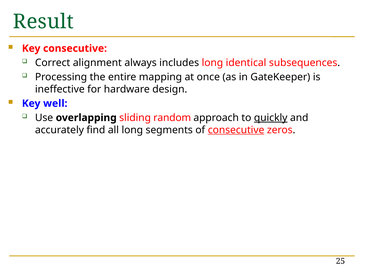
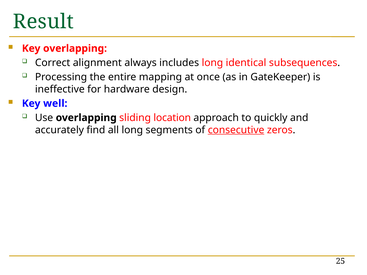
Key consecutive: consecutive -> overlapping
random: random -> location
quickly underline: present -> none
